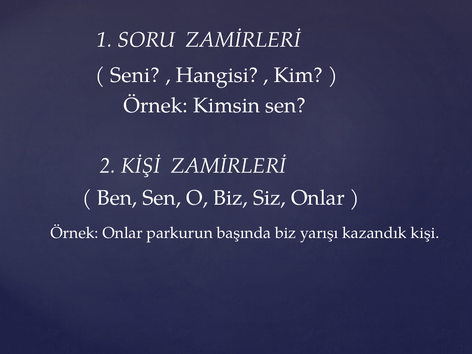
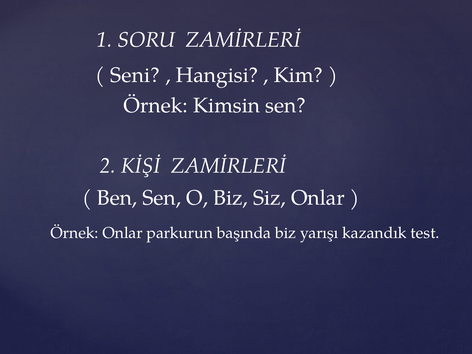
kişi: kişi -> test
